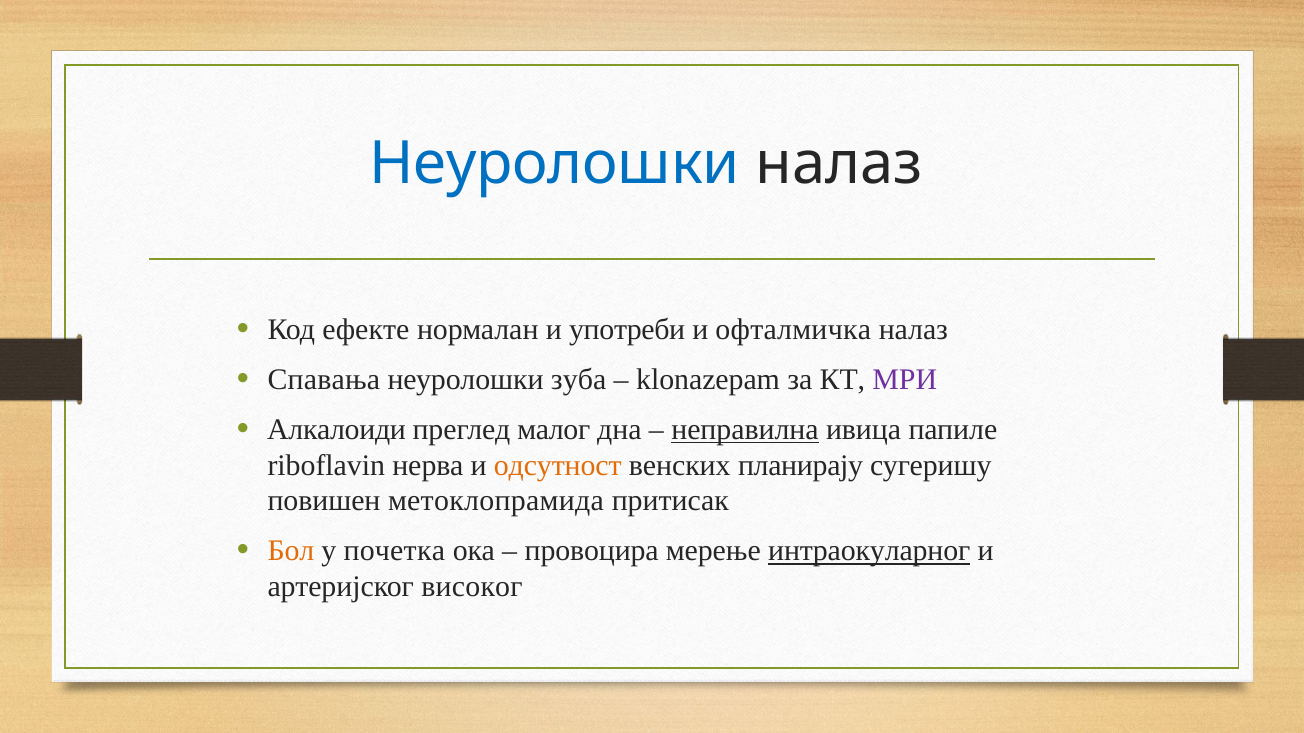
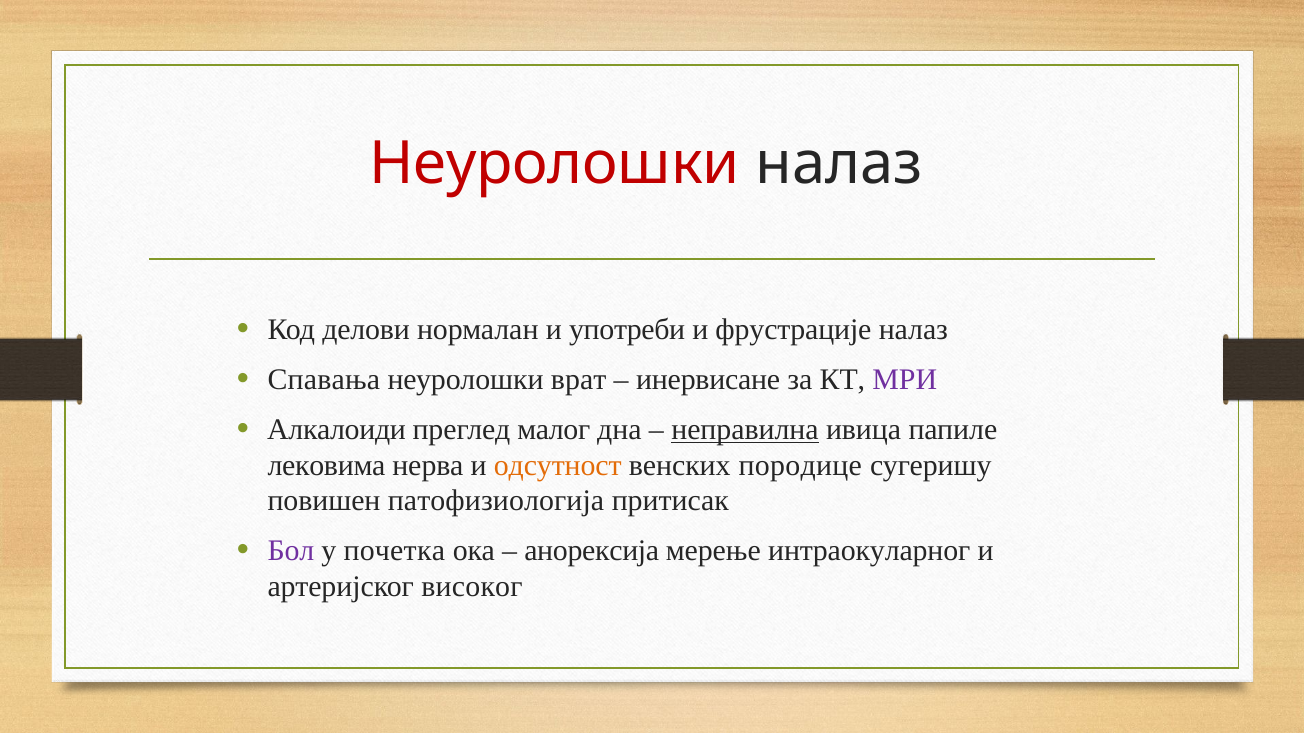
Неуролошки at (554, 164) colour: blue -> red
ефекте: ефекте -> делови
офталмичка: офталмичка -> фрустрације
зуба: зуба -> врат
klonazepam: klonazepam -> инервисане
riboflavin: riboflavin -> лековима
планирају: планирају -> породице
метоклопрамида: метоклопрамида -> патофизиологија
Бол colour: orange -> purple
провоцира: провоцира -> анорексија
интраокуларног underline: present -> none
